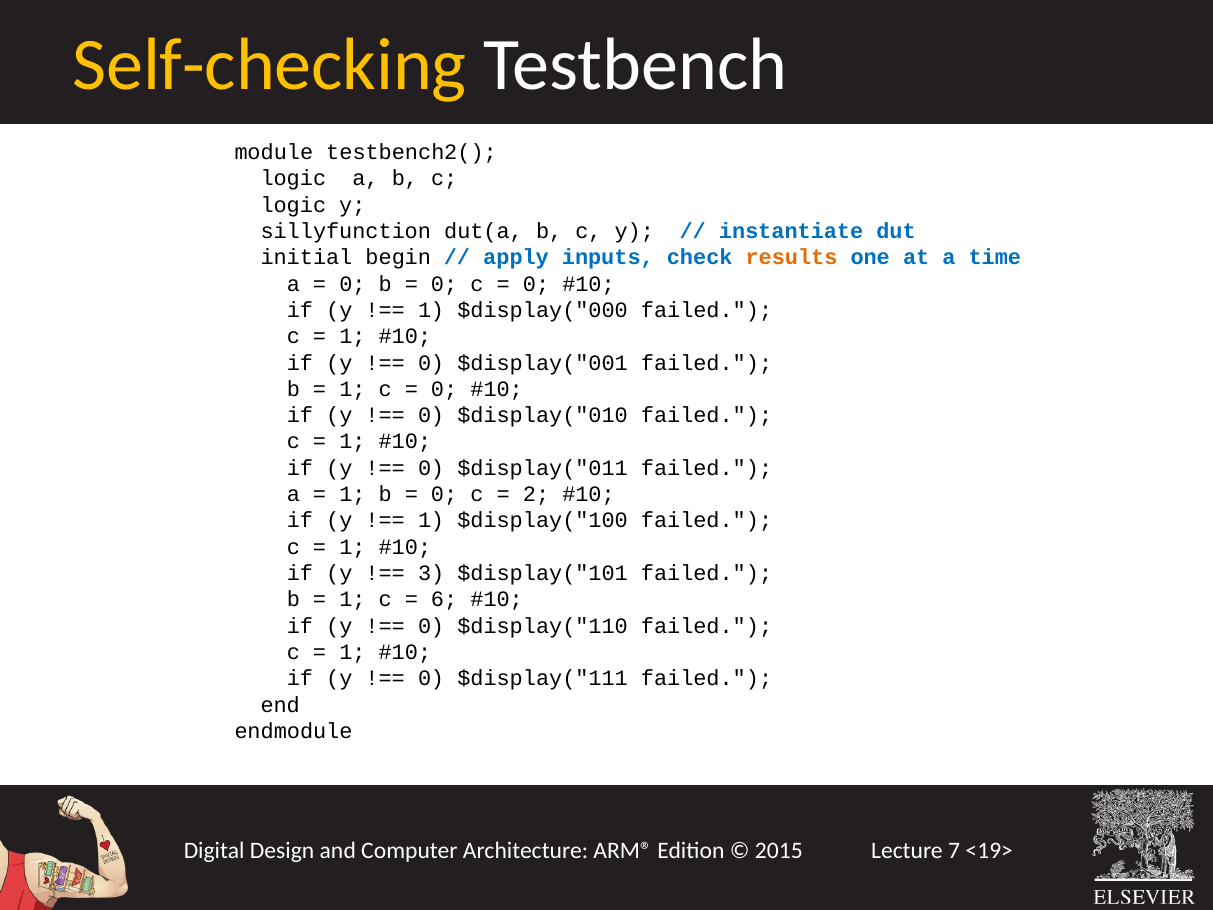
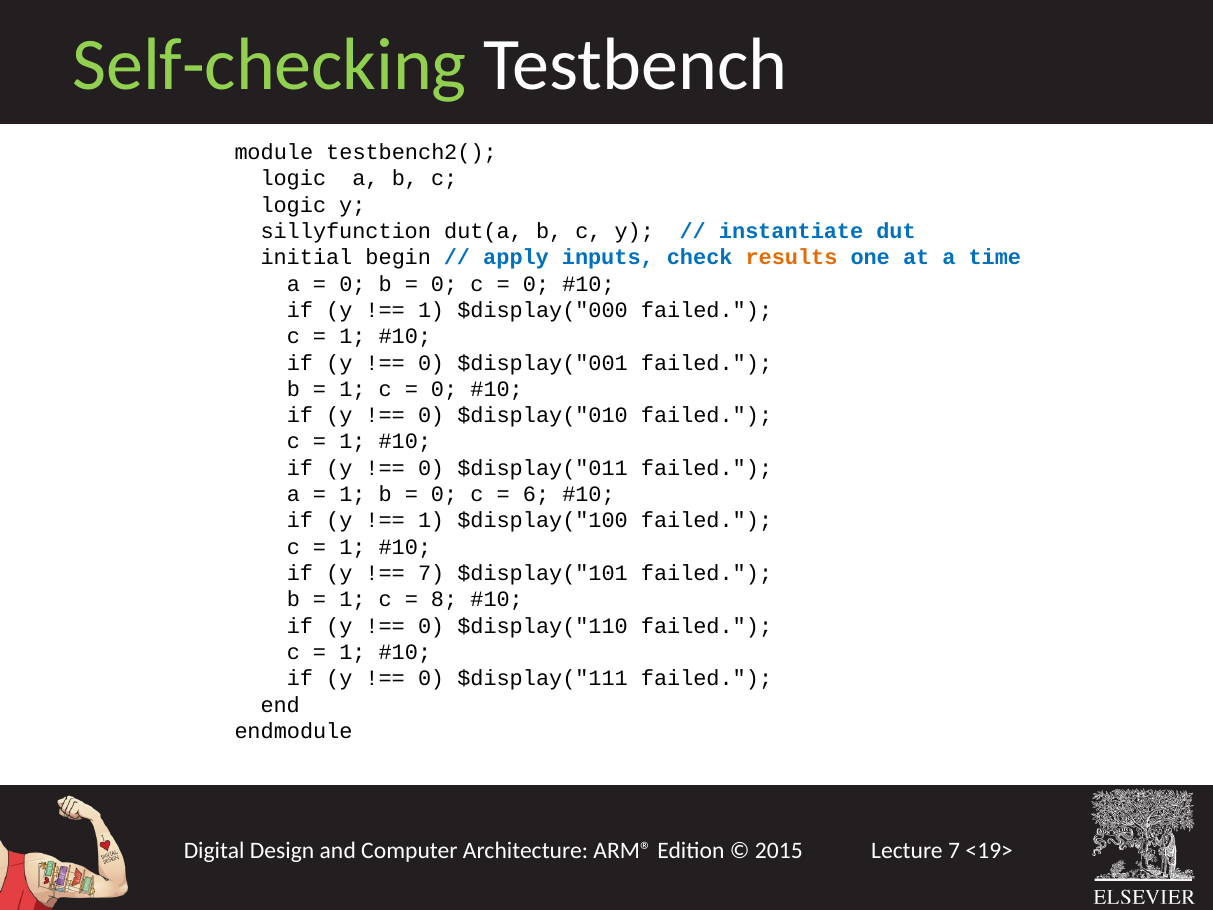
Self-checking colour: yellow -> light green
2: 2 -> 6
3 at (431, 573): 3 -> 7
6: 6 -> 8
